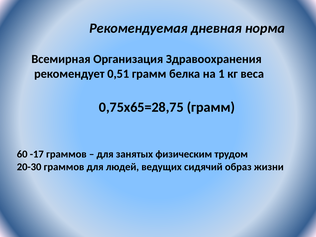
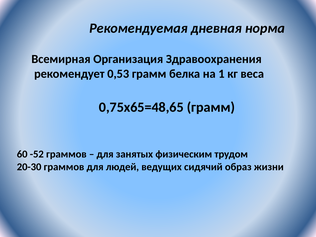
0,51: 0,51 -> 0,53
0,75х65=28,75: 0,75х65=28,75 -> 0,75х65=48,65
-17: -17 -> -52
